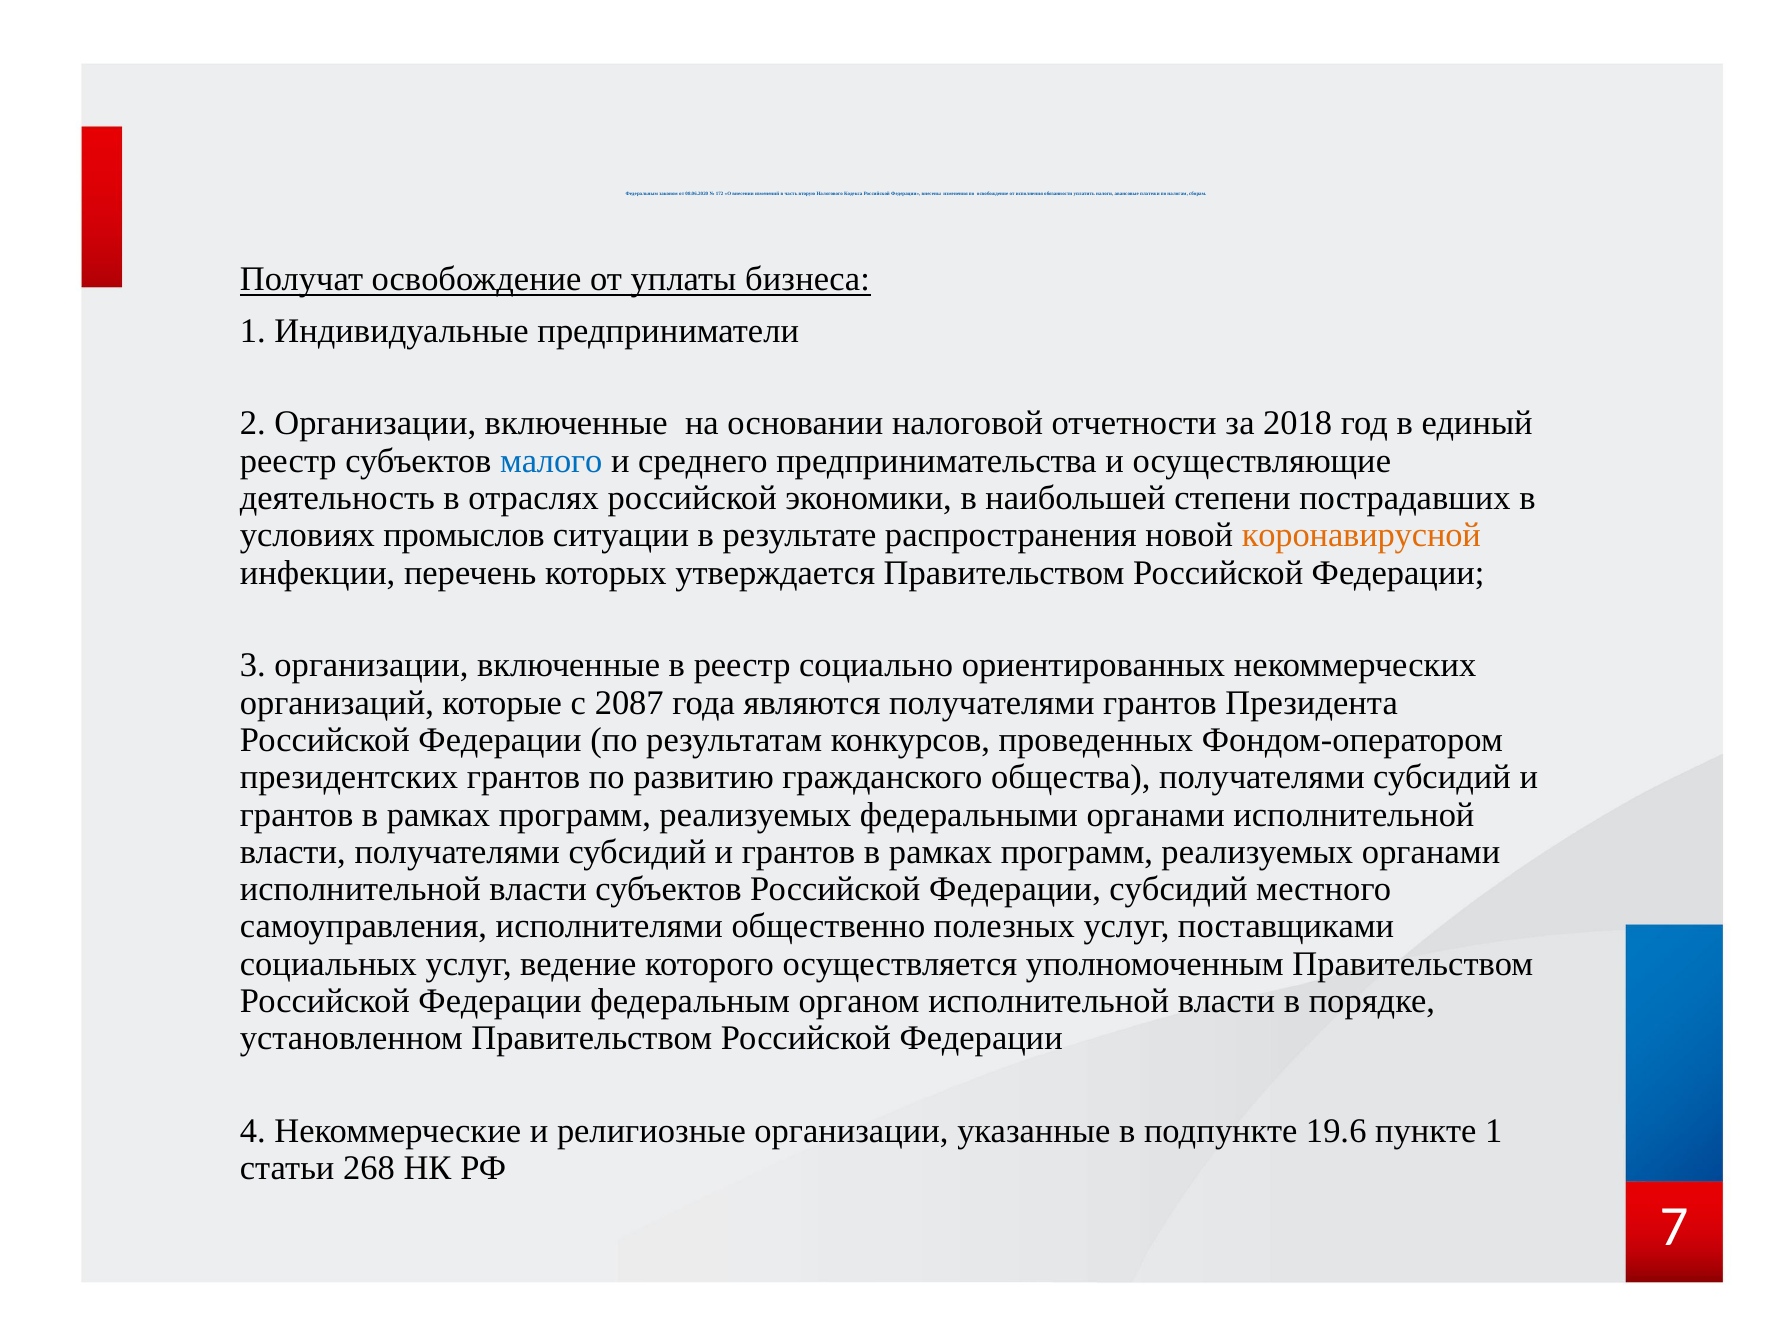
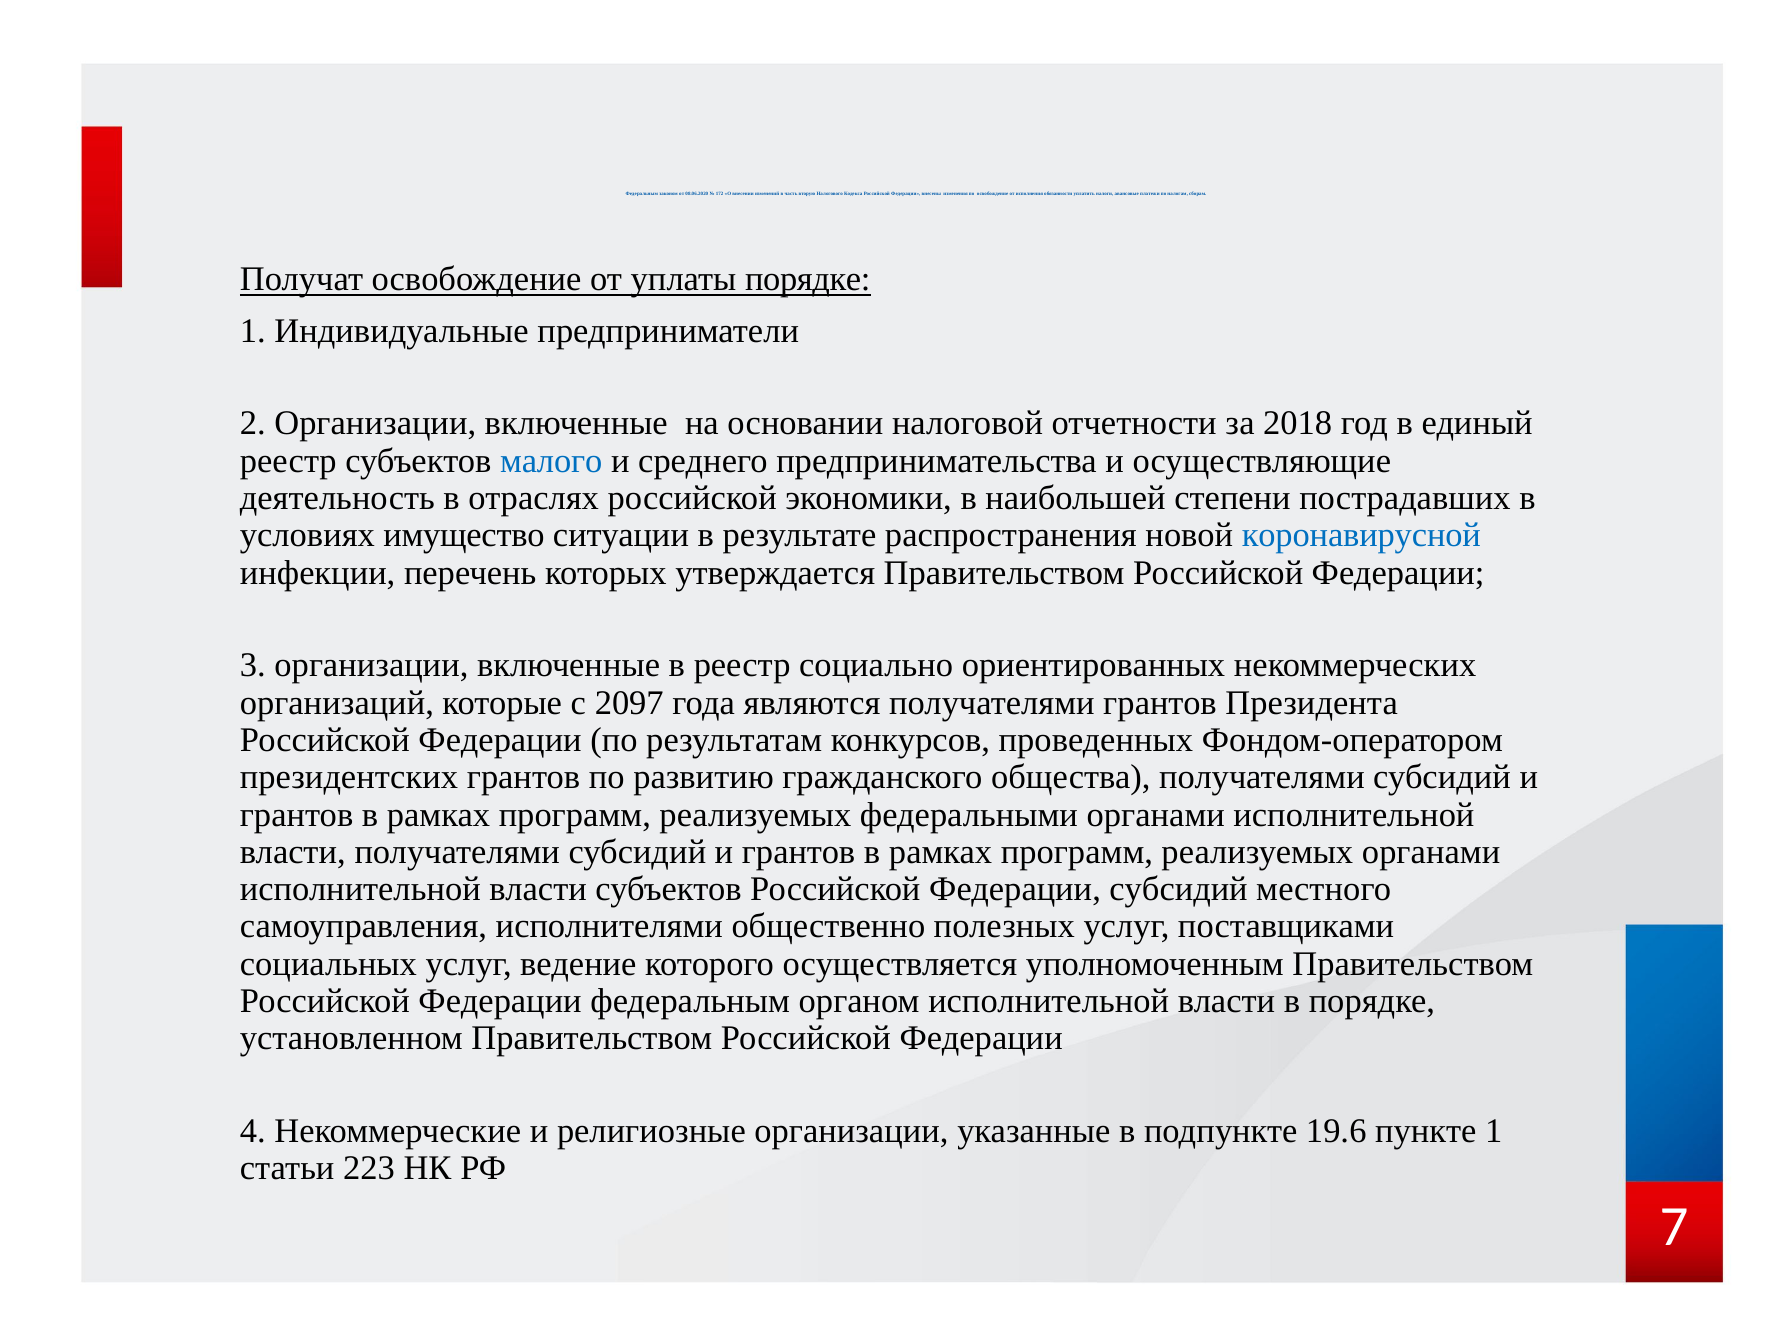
уплаты бизнеса: бизнеса -> порядке
промыслов: промыслов -> имущество
коронавирусной colour: orange -> blue
2087: 2087 -> 2097
268: 268 -> 223
